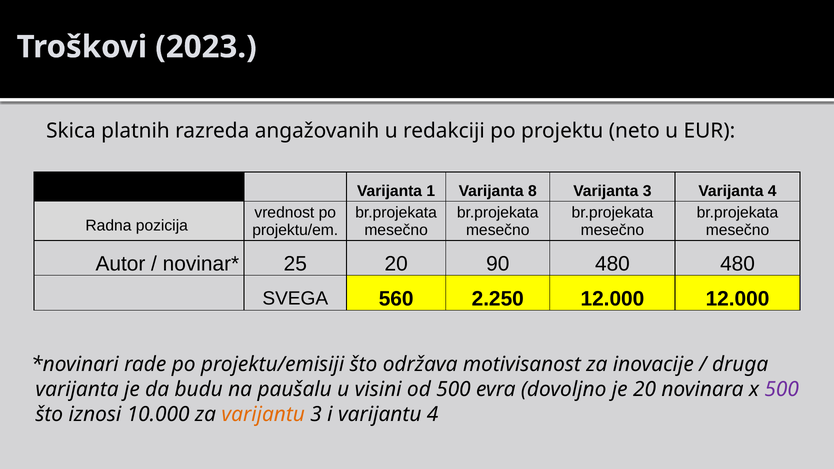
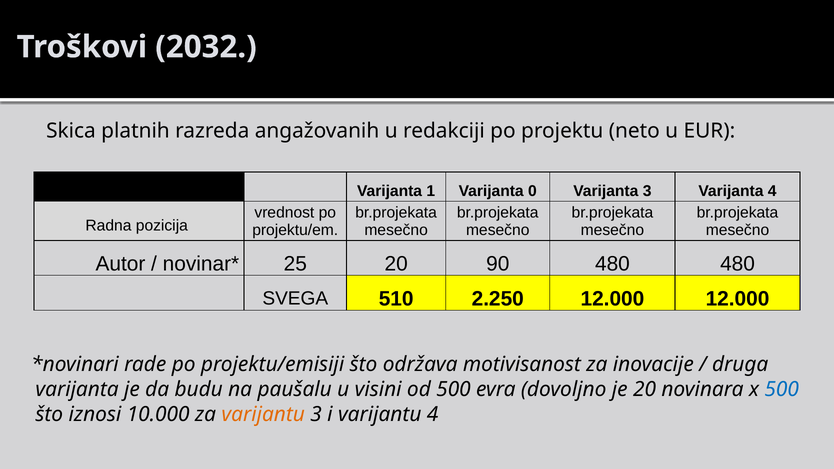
2023: 2023 -> 2032
8: 8 -> 0
560: 560 -> 510
500 at (782, 390) colour: purple -> blue
